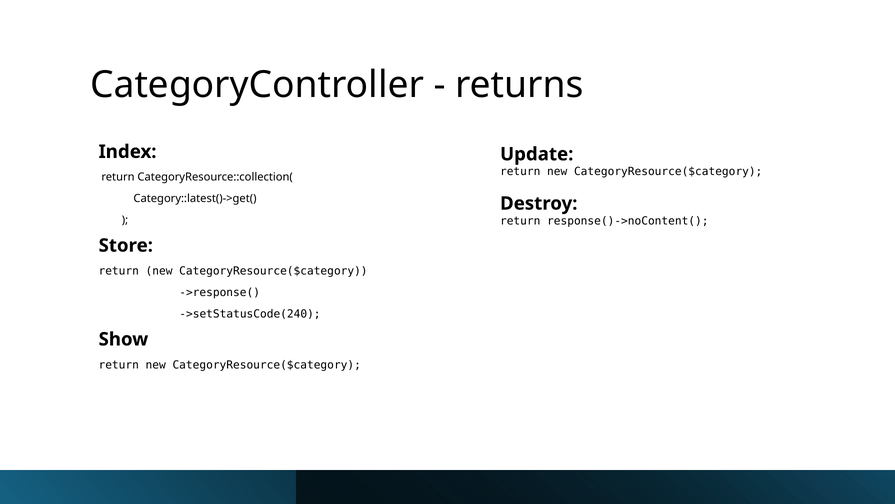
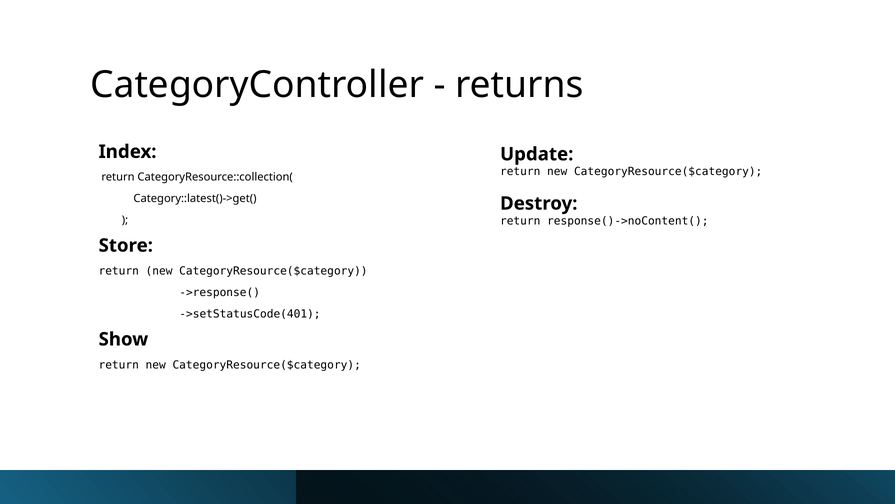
->setStatusCode(240: ->setStatusCode(240 -> ->setStatusCode(401
